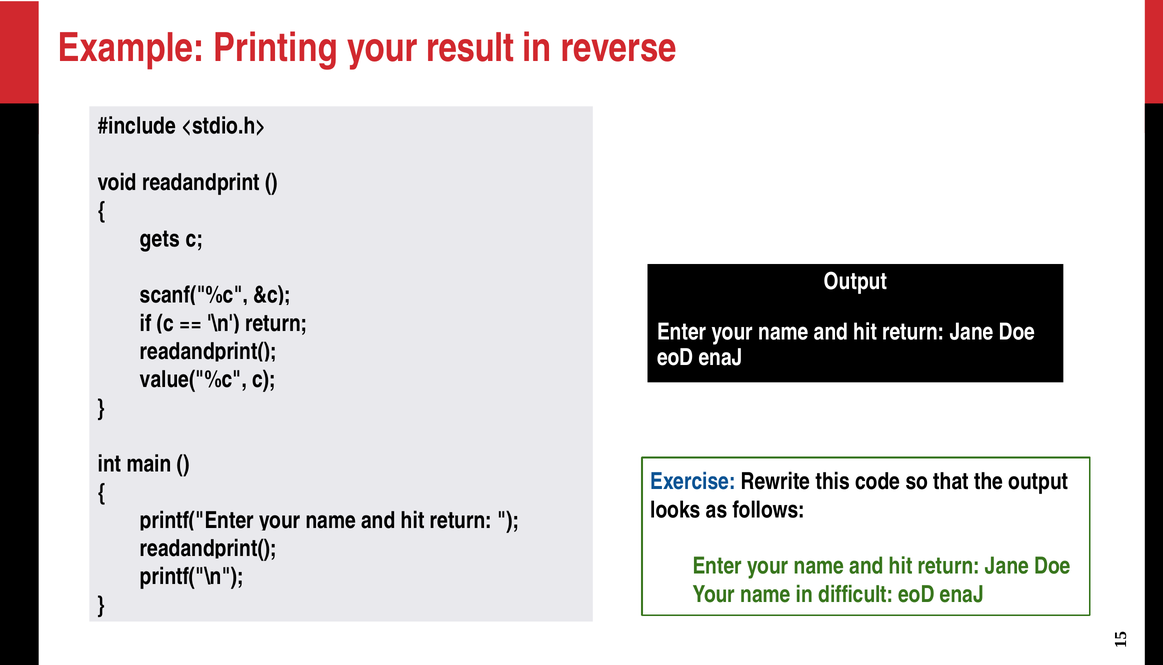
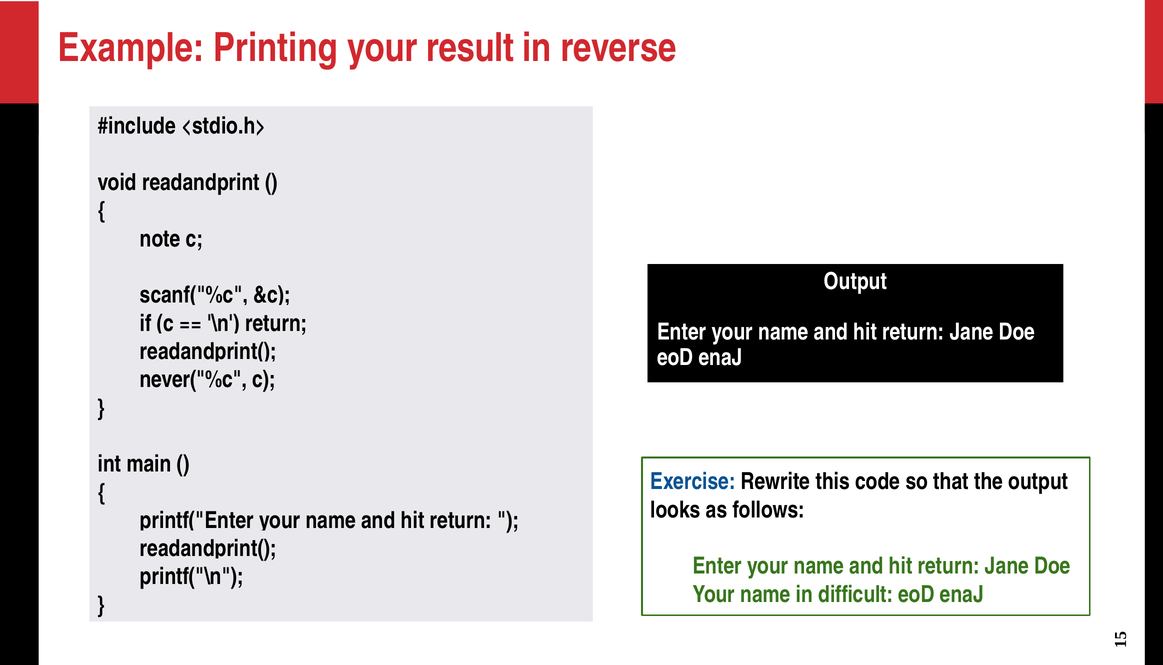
gets: gets -> note
value("%c: value("%c -> never("%c
